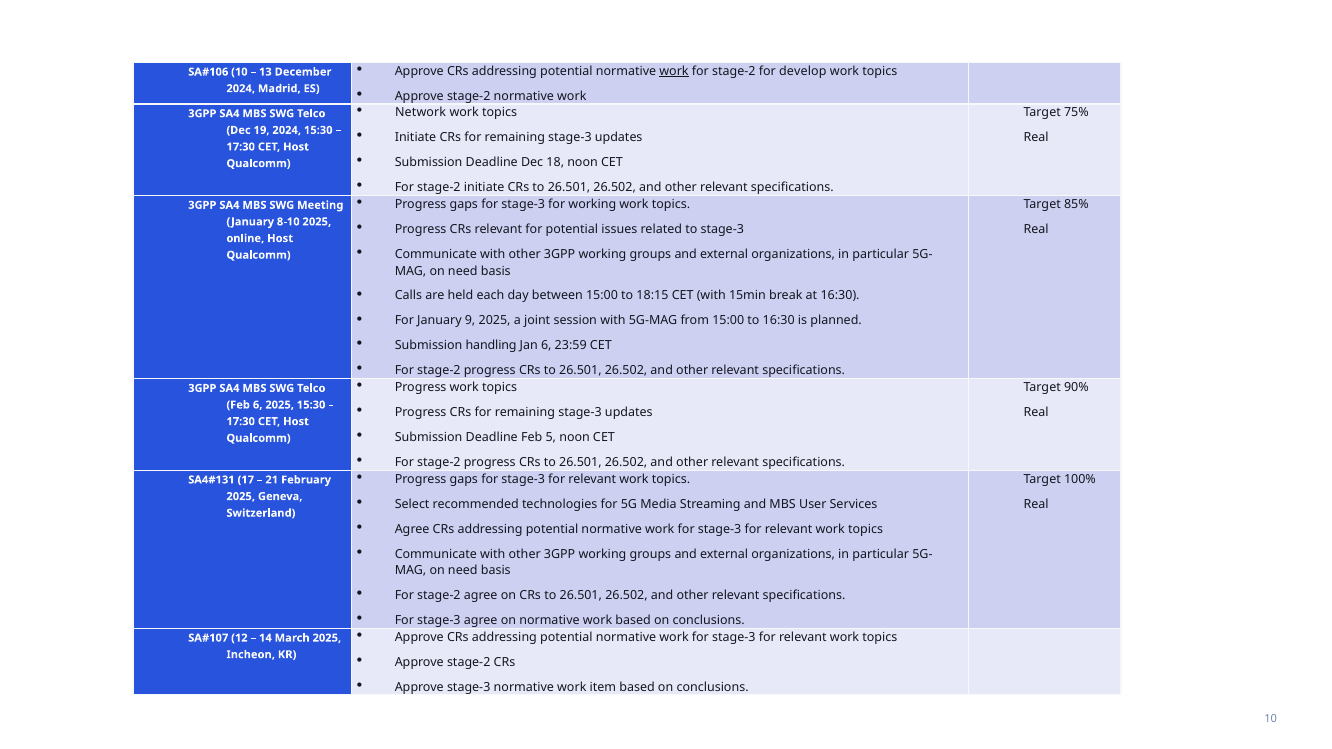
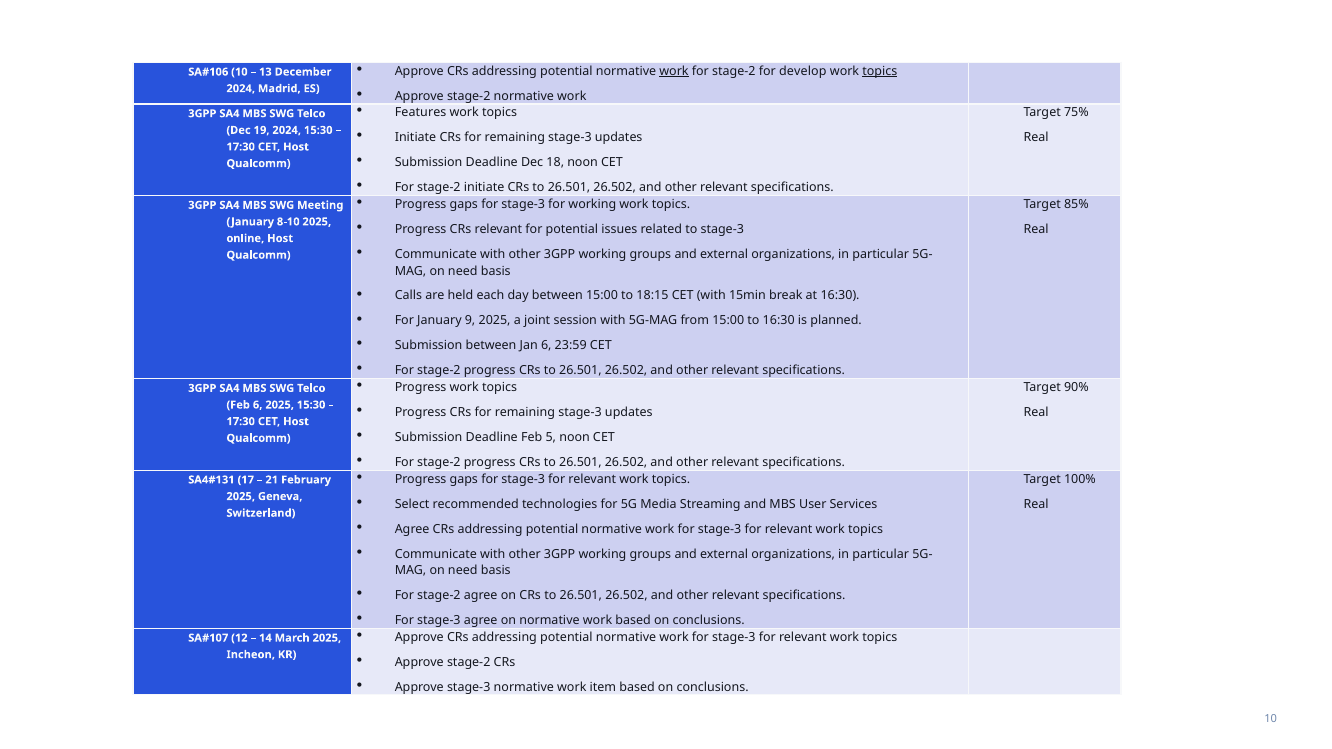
topics at (880, 71) underline: none -> present
Network: Network -> Features
Submission handling: handling -> between
